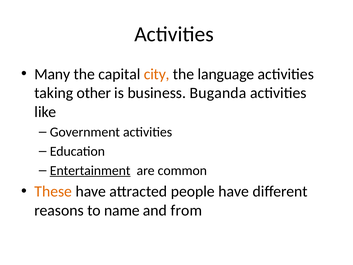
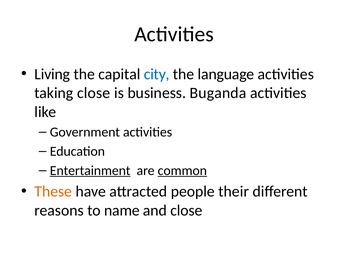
Many: Many -> Living
city colour: orange -> blue
taking other: other -> close
common underline: none -> present
people have: have -> their
and from: from -> close
